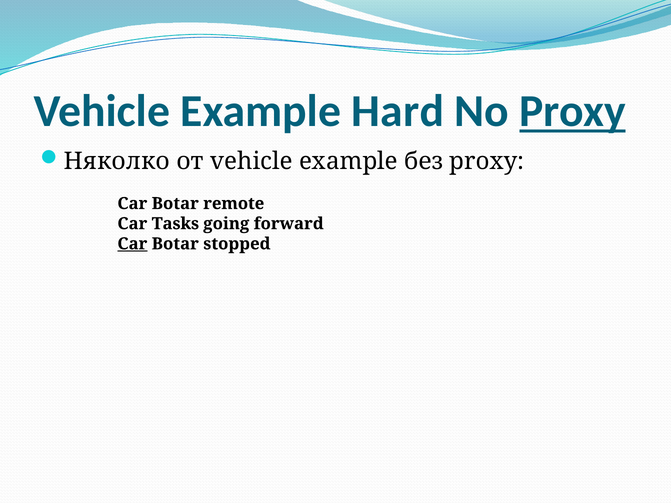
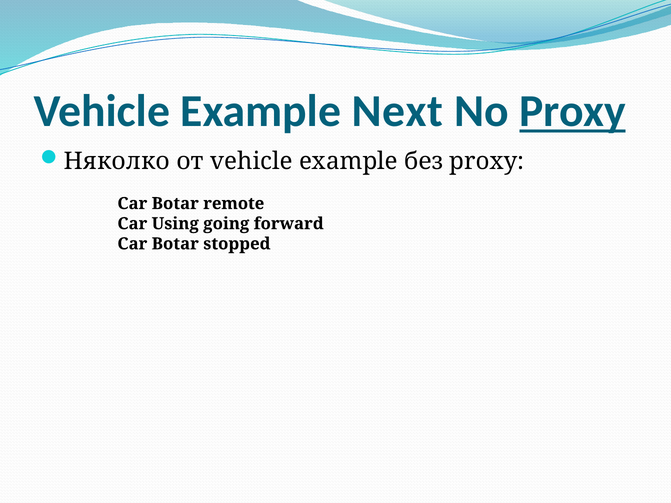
Hard: Hard -> Next
Tasks: Tasks -> Using
Car at (132, 244) underline: present -> none
